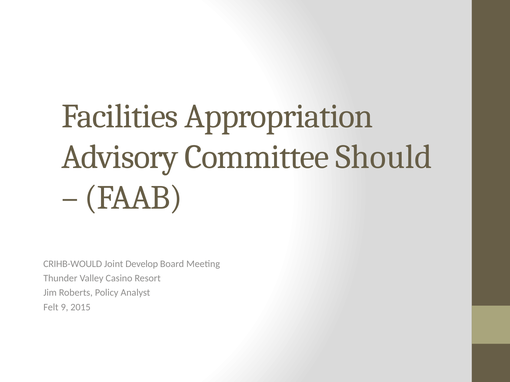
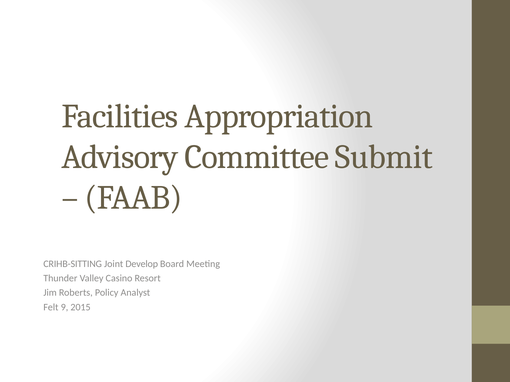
Should: Should -> Submit
CRIHB-WOULD: CRIHB-WOULD -> CRIHB-SITTING
